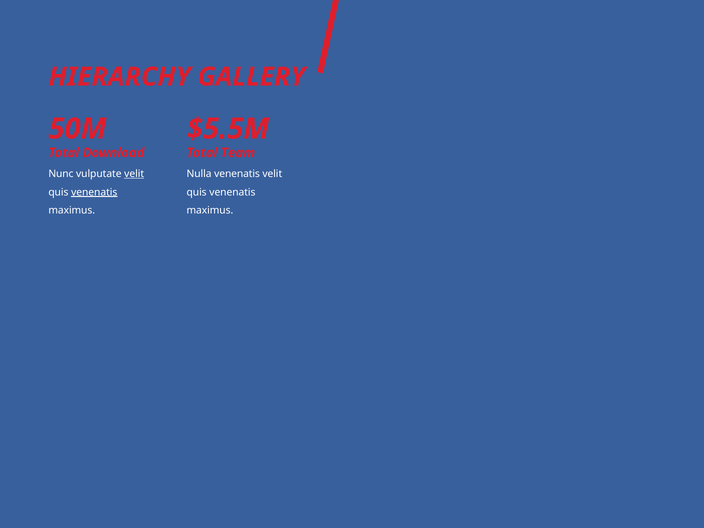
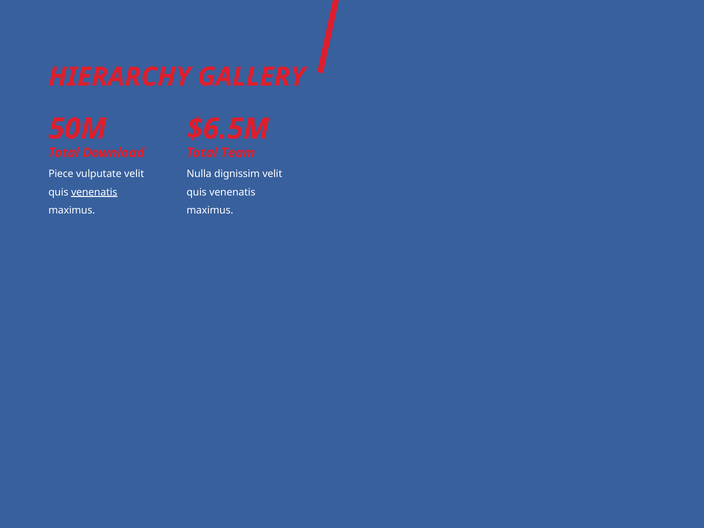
$5.5M: $5.5M -> $6.5M
Nunc: Nunc -> Piece
velit at (134, 174) underline: present -> none
Nulla venenatis: venenatis -> dignissim
